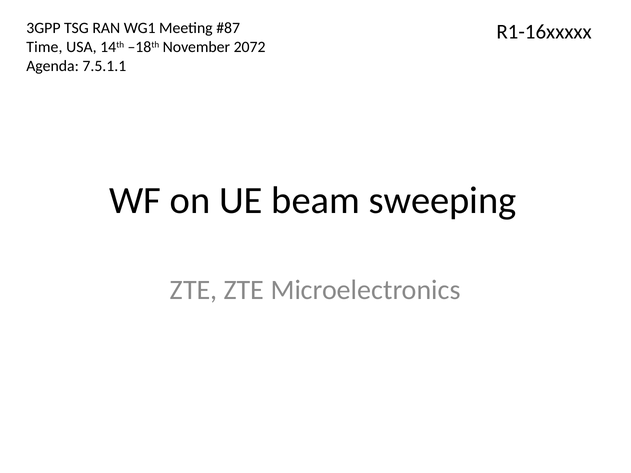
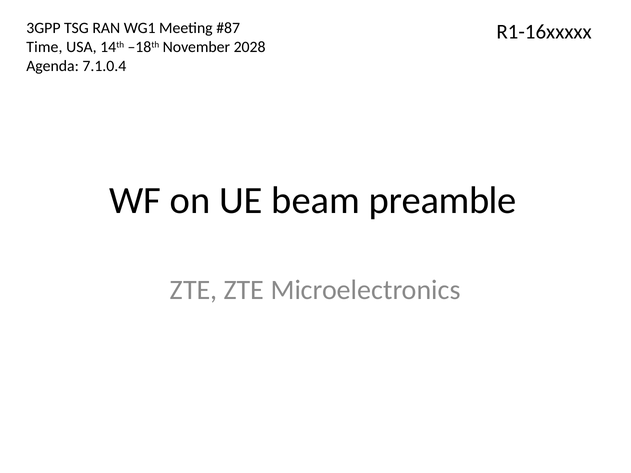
2072: 2072 -> 2028
7.5.1.1: 7.5.1.1 -> 7.1.0.4
sweeping: sweeping -> preamble
